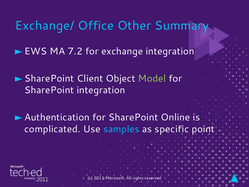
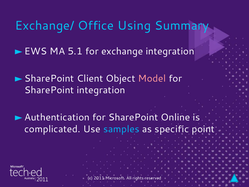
Other: Other -> Using
7.2: 7.2 -> 5.1
Model colour: light green -> pink
